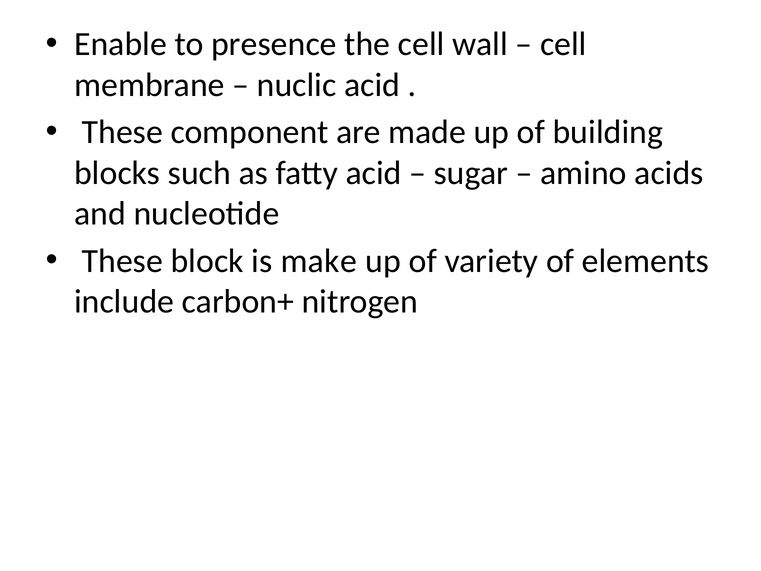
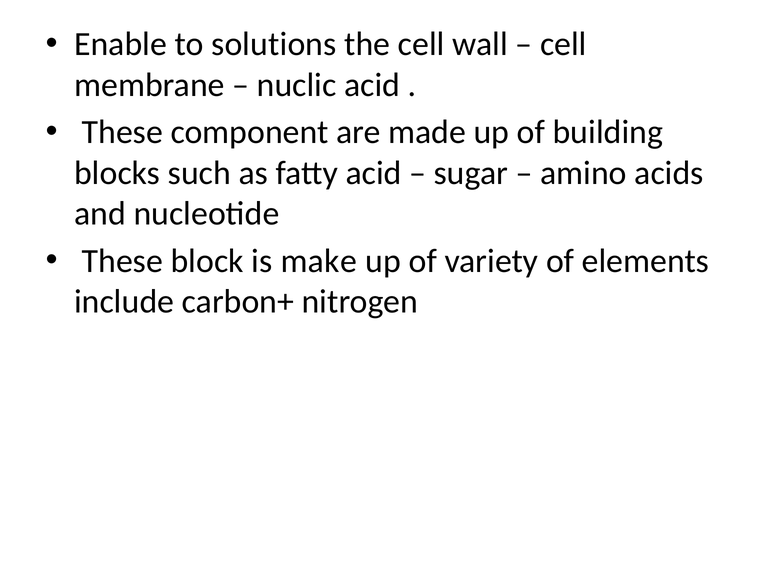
presence: presence -> solutions
